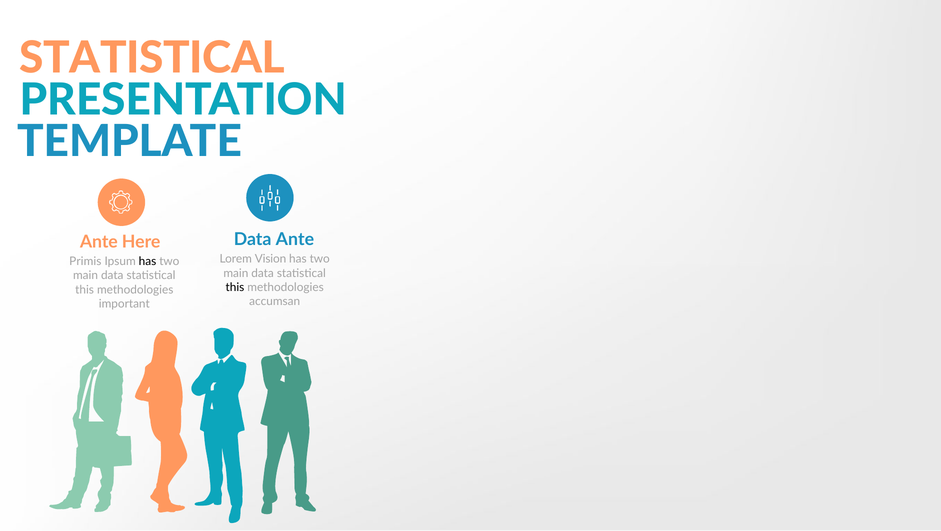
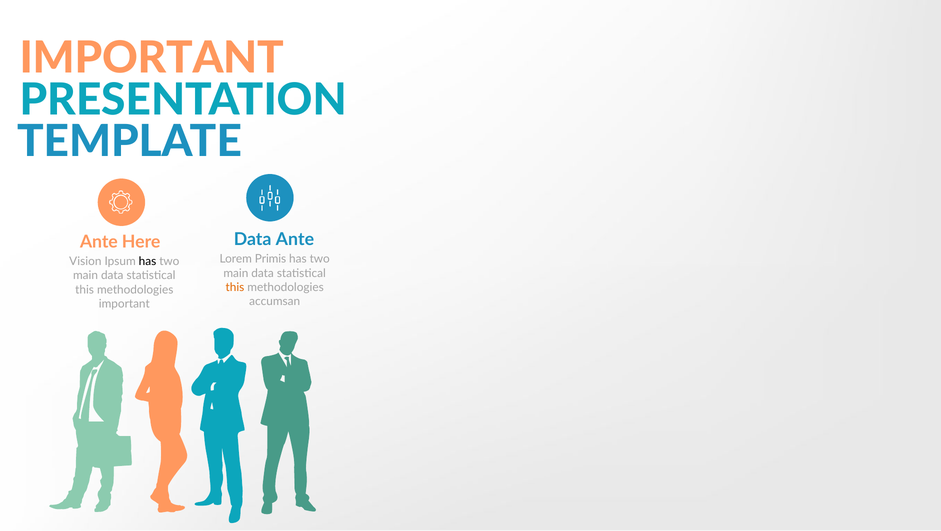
STATISTICAL at (152, 58): STATISTICAL -> IMPORTANT
Vision: Vision -> Primis
Primis: Primis -> Vision
this at (235, 287) colour: black -> orange
